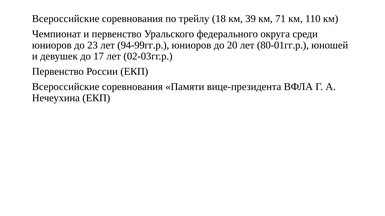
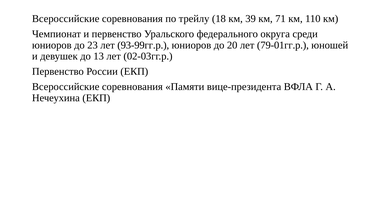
94-99гг.р: 94-99гг.р -> 93-99гг.р
80-01гг.р: 80-01гг.р -> 79-01гг.р
17: 17 -> 13
